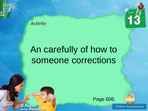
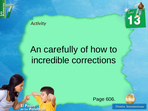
someone: someone -> incredible
